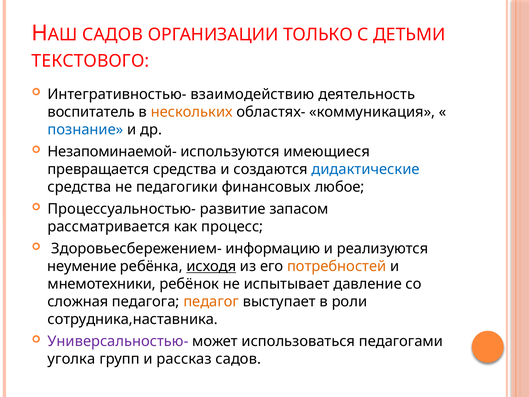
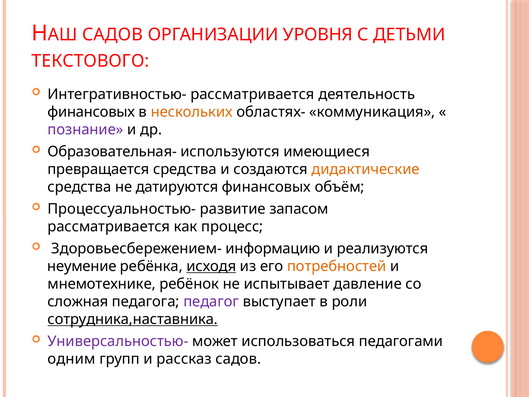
ТОЛЬКО: ТОЛЬКО -> УРОВНЯ
Интегративностью- взаимодействию: взаимодействию -> рассматривается
воспитатель at (91, 112): воспитатель -> финансовых
познание colour: blue -> purple
Незапоминаемой-: Незапоминаемой- -> Образовательная-
дидактические colour: blue -> orange
педагогики: педагогики -> датируются
любое: любое -> объём
мнемотехники: мнемотехники -> мнемотехнике
педагог colour: orange -> purple
сотрудника,наставника underline: none -> present
уголка: уголка -> одним
